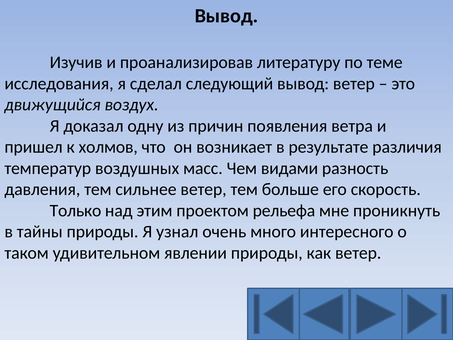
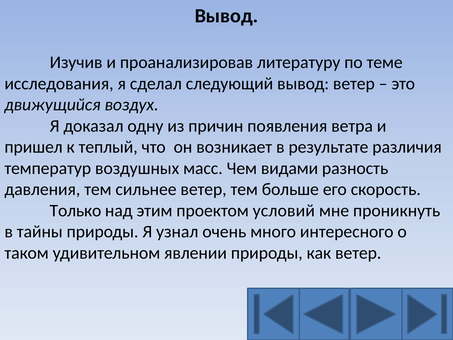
холмов: холмов -> теплый
рельефа: рельефа -> условий
